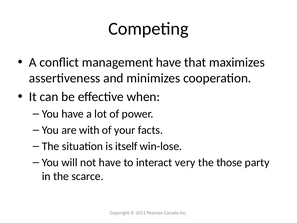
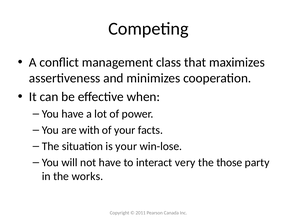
management have: have -> class
is itself: itself -> your
scarce: scarce -> works
